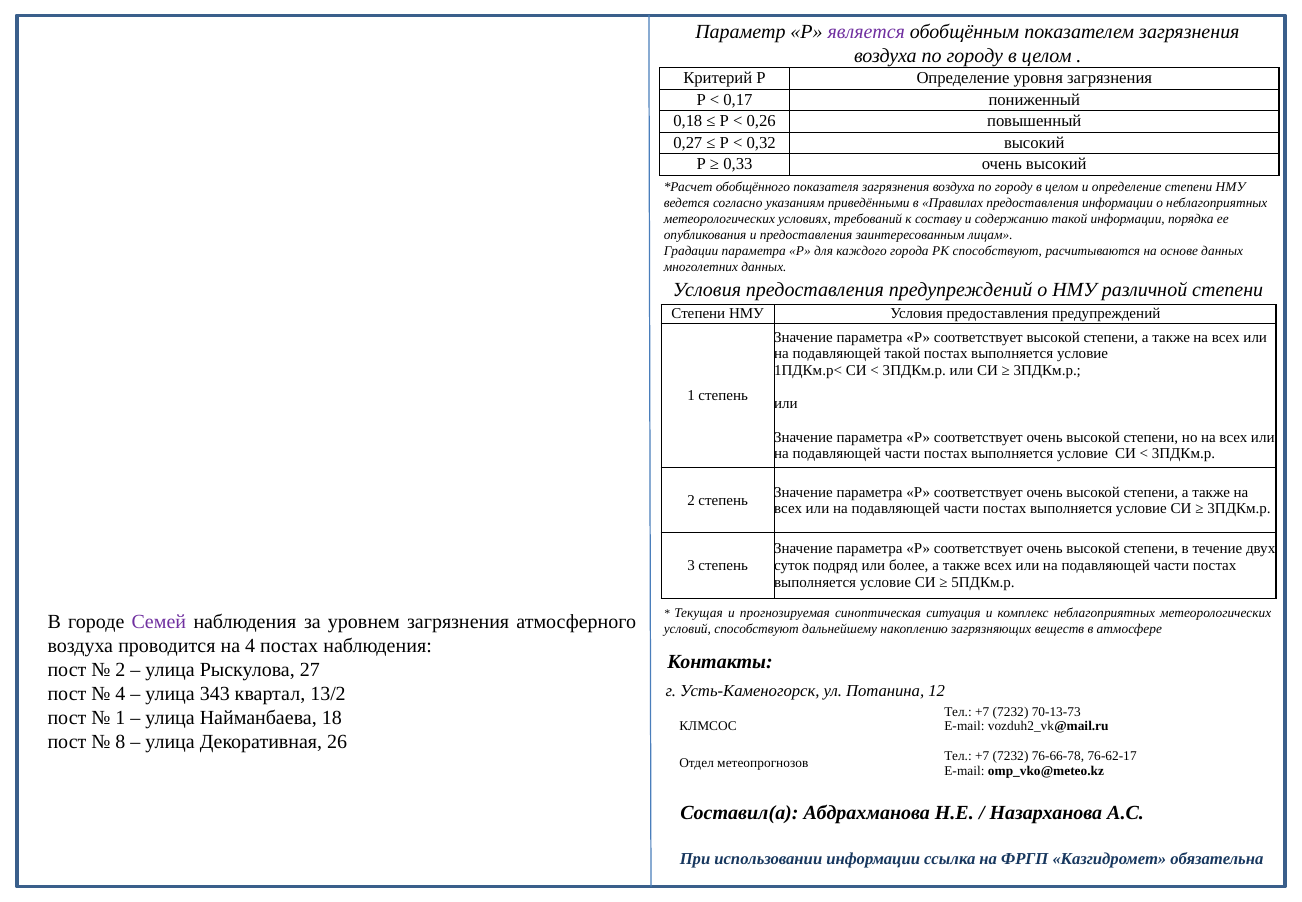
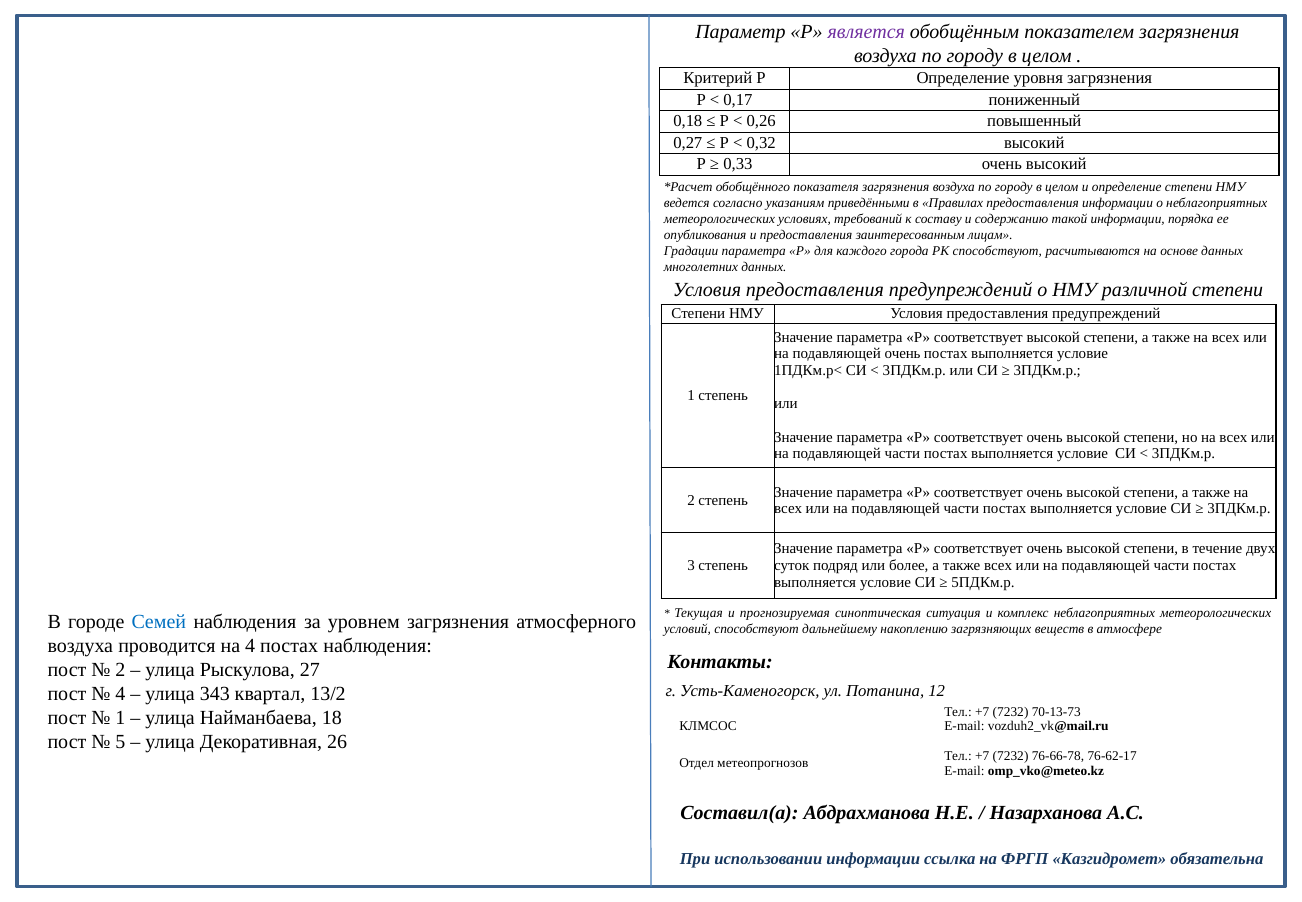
подавляющей такой: такой -> очень
Семей colour: purple -> blue
8: 8 -> 5
